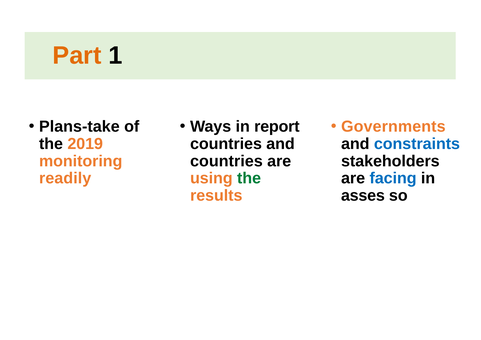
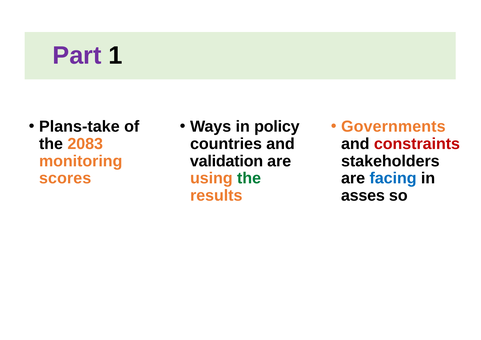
Part colour: orange -> purple
report: report -> policy
2019: 2019 -> 2083
constraints colour: blue -> red
countries at (226, 161): countries -> validation
readily: readily -> scores
